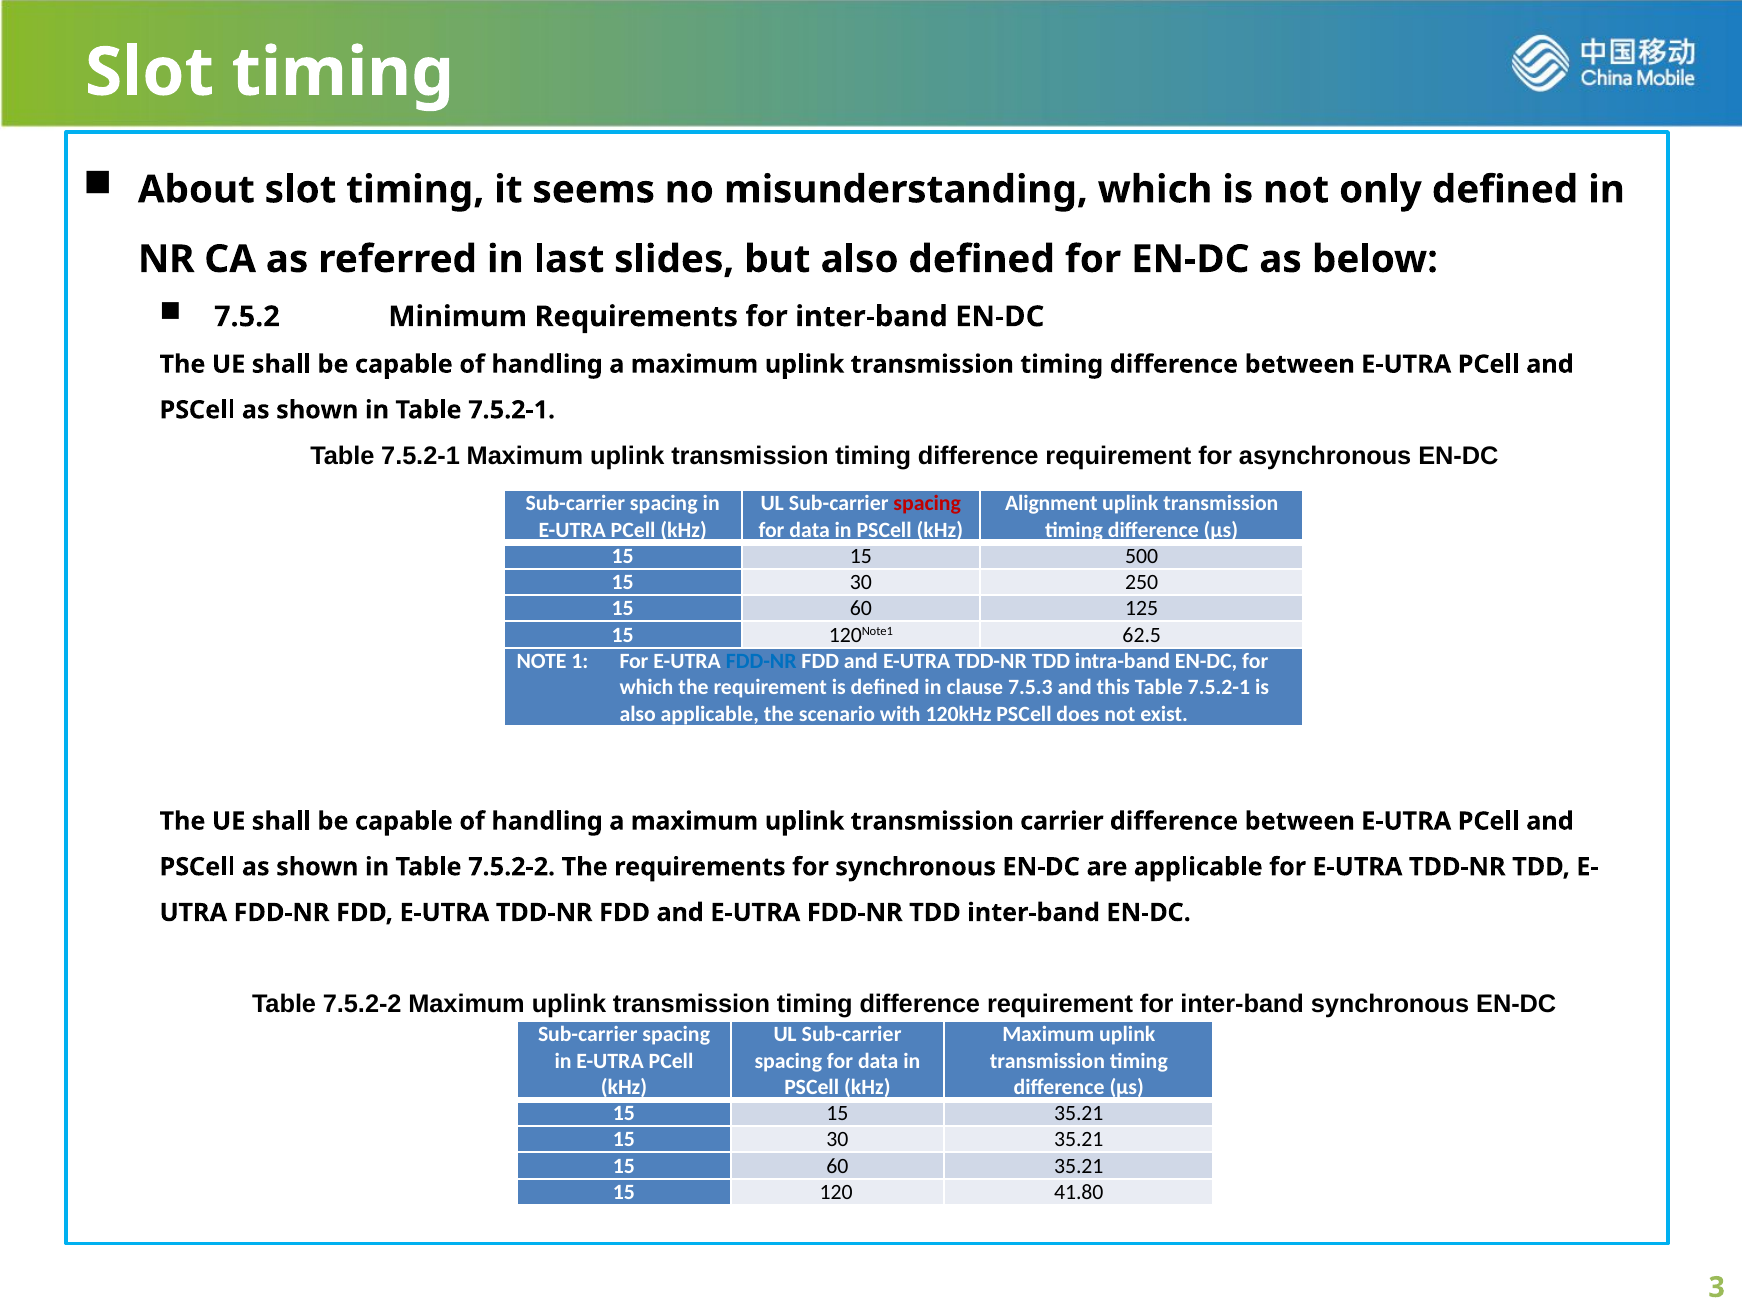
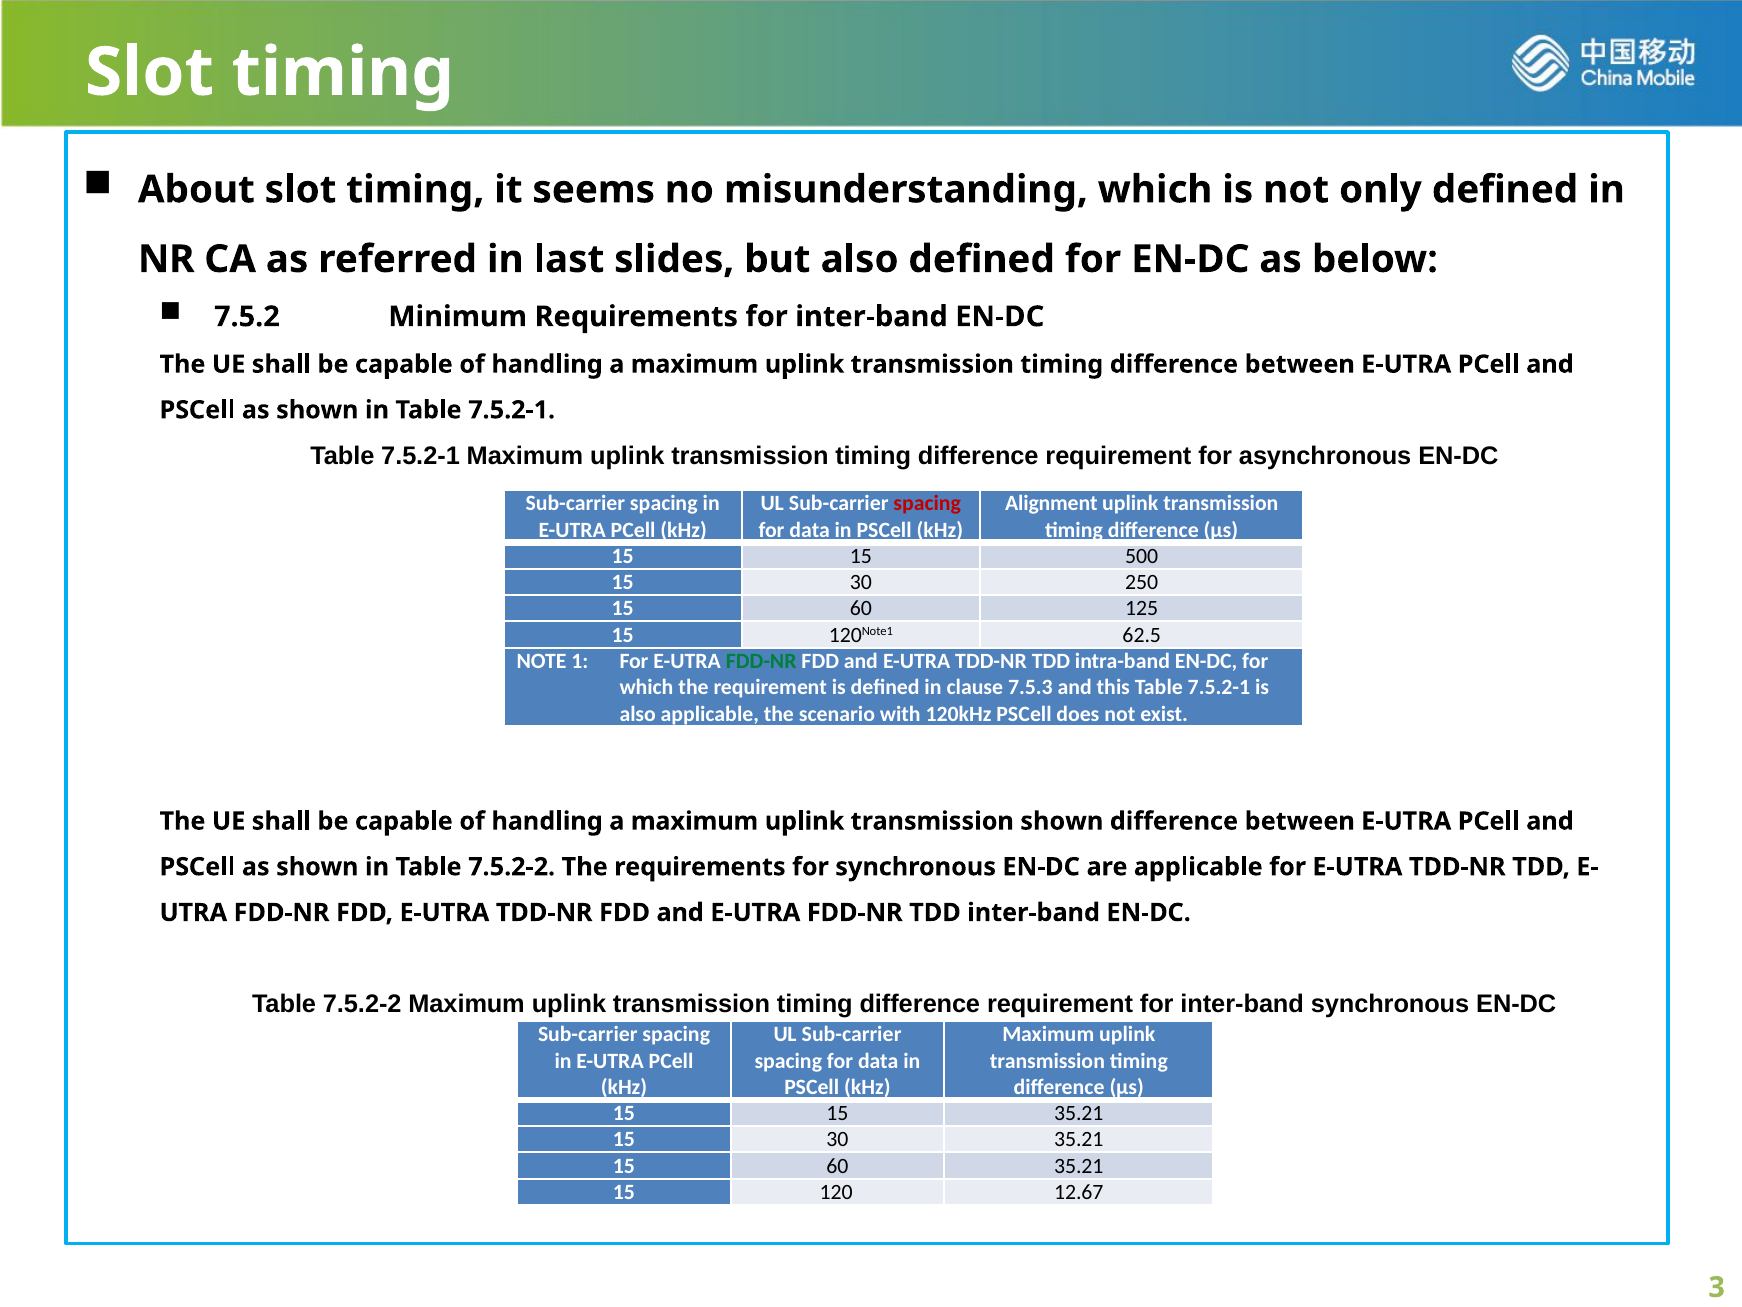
FDD-NR at (761, 661) colour: blue -> green
transmission carrier: carrier -> shown
41.80: 41.80 -> 12.67
